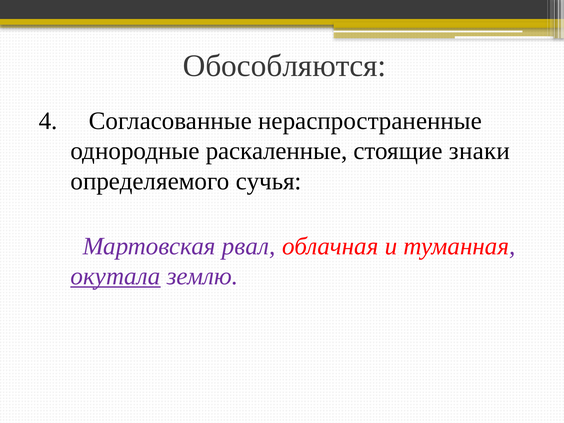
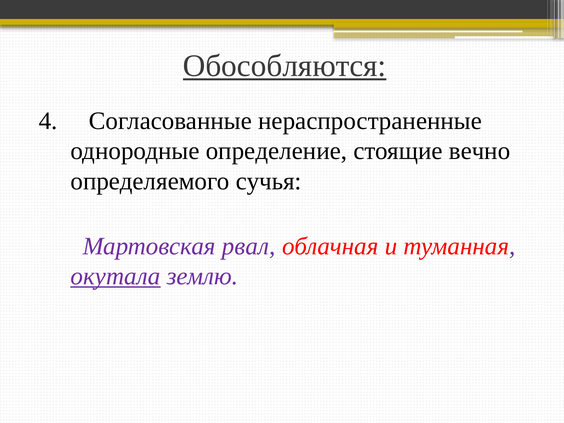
Обособляются underline: none -> present
раскаленные: раскаленные -> определение
знаки: знаки -> вечно
